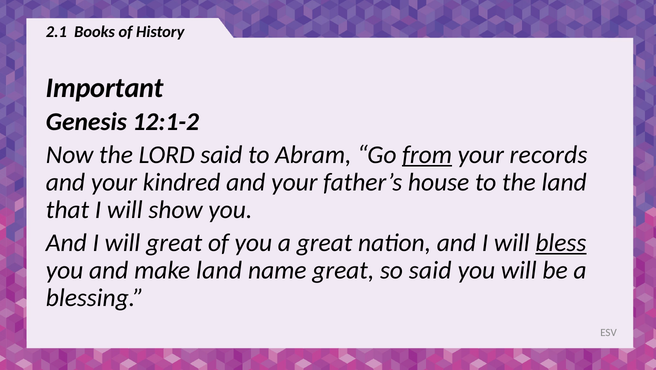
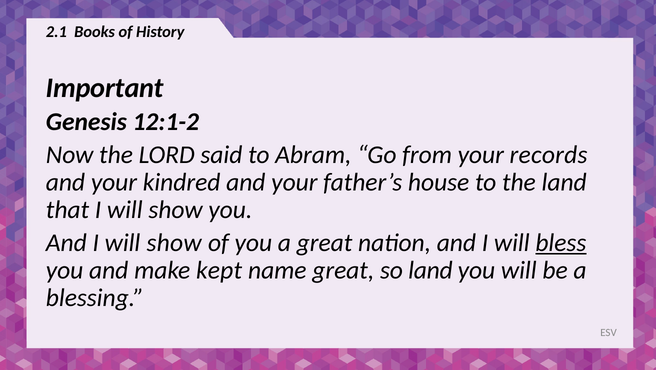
from underline: present -> none
And I will great: great -> show
make land: land -> kept
so said: said -> land
